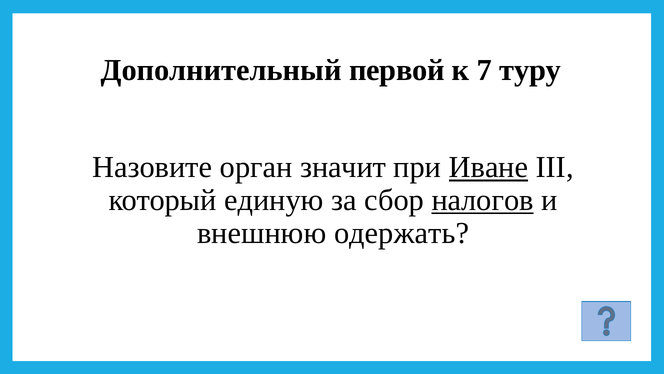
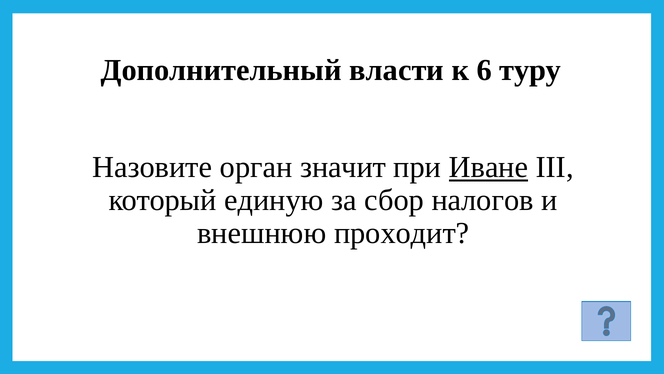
первой: первой -> власти
7: 7 -> 6
налогов underline: present -> none
одержать: одержать -> проходит
